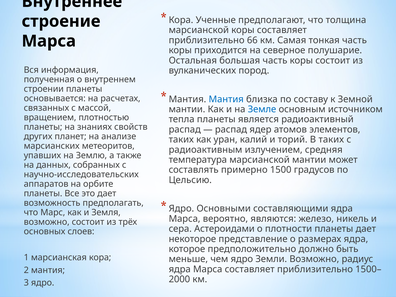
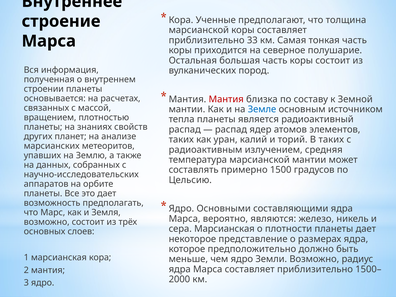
66: 66 -> 33
Мантия at (226, 99) colour: blue -> red
сера Астероидами: Астероидами -> Марсианская
